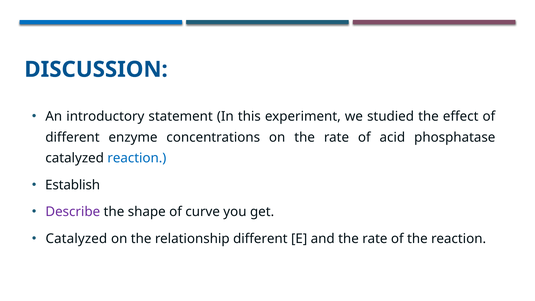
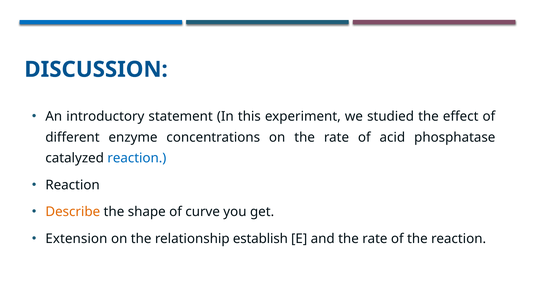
Establish at (73, 185): Establish -> Reaction
Describe colour: purple -> orange
Catalyzed at (76, 239): Catalyzed -> Extension
relationship different: different -> establish
